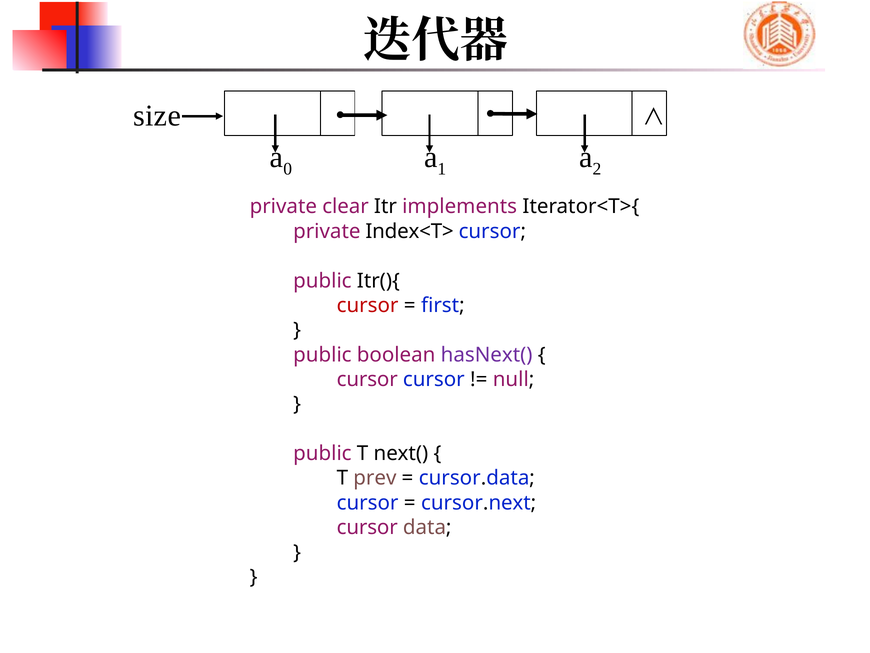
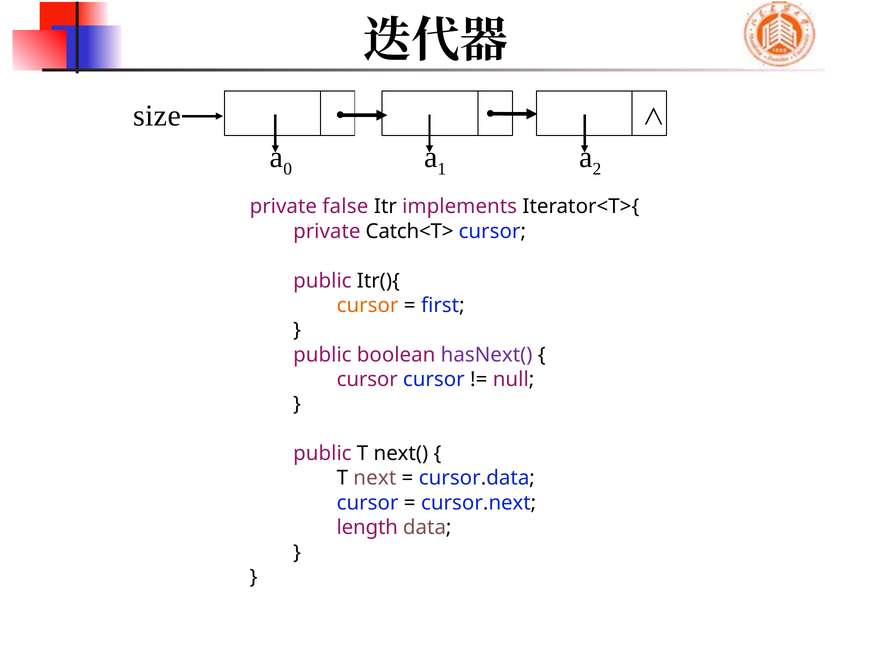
clear: clear -> false
Index<T>: Index<T> -> Catch<T>
cursor at (368, 305) colour: red -> orange
prev: prev -> next
cursor at (367, 527): cursor -> length
